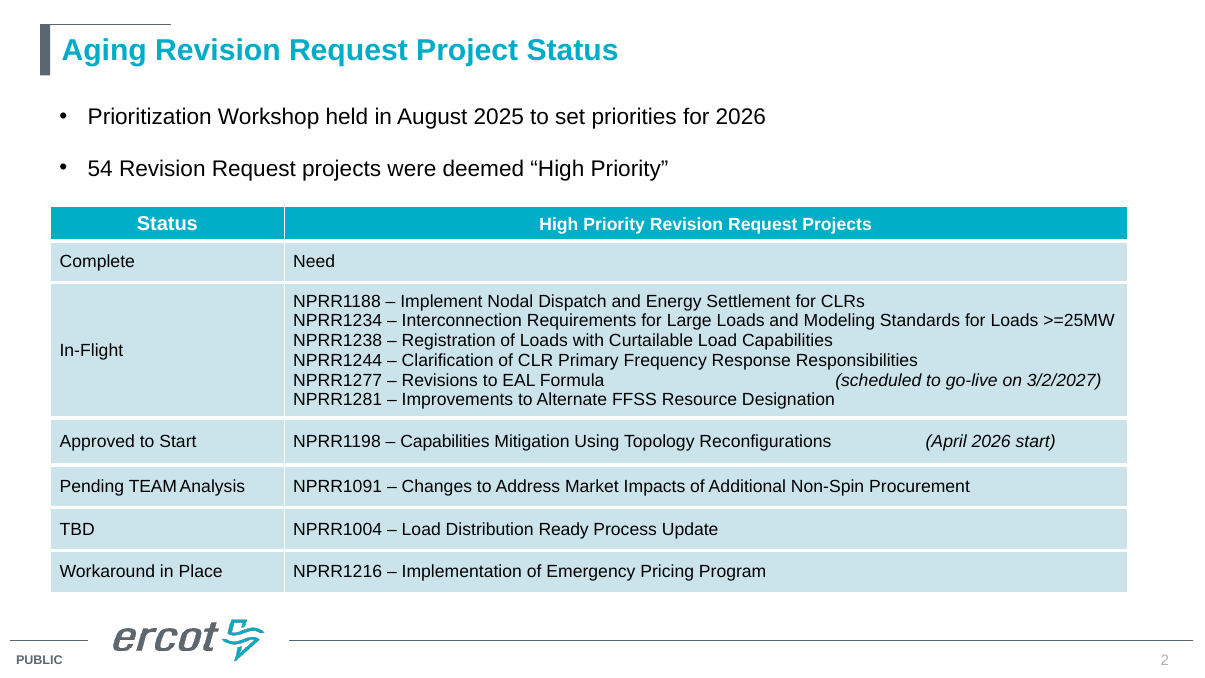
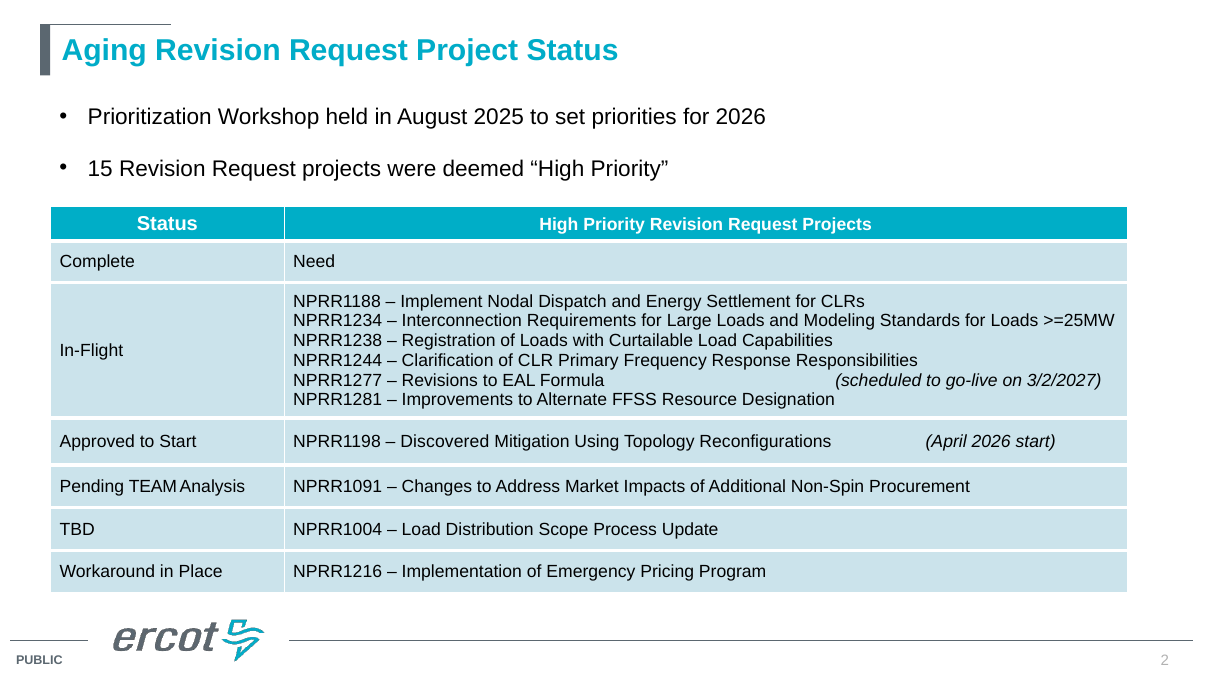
54: 54 -> 15
Capabilities at (445, 442): Capabilities -> Discovered
Ready: Ready -> Scope
